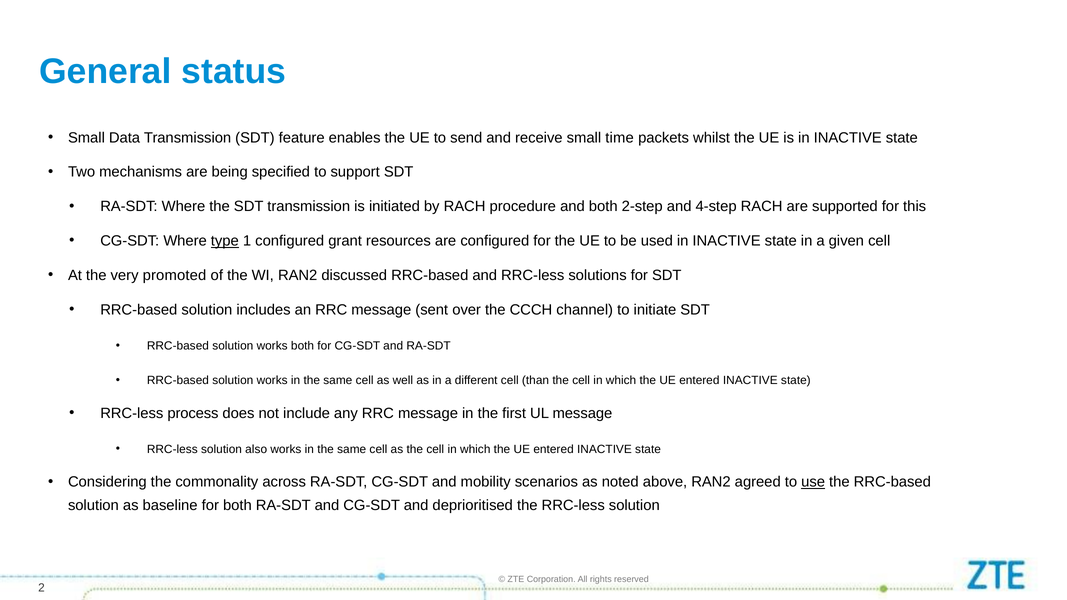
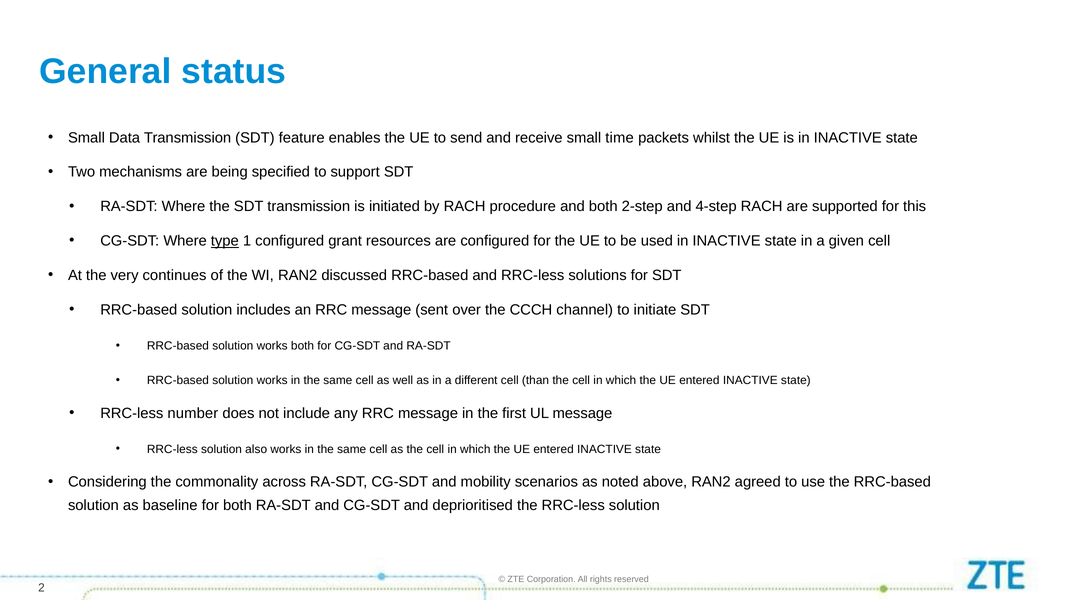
promoted: promoted -> continues
process: process -> number
use underline: present -> none
